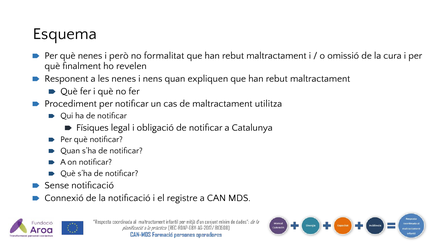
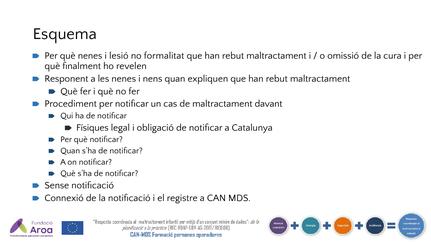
però: però -> lesió
utilitza: utilitza -> davant
